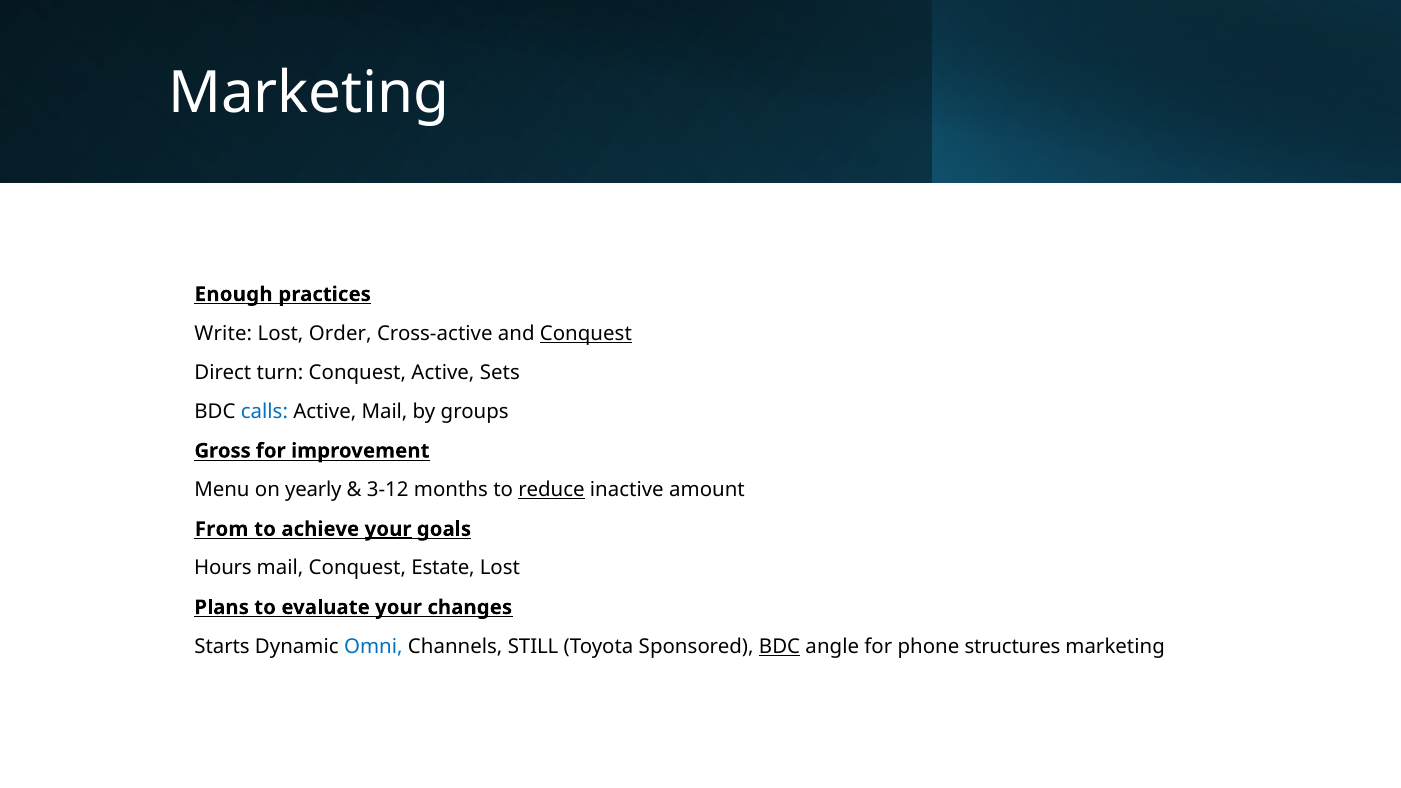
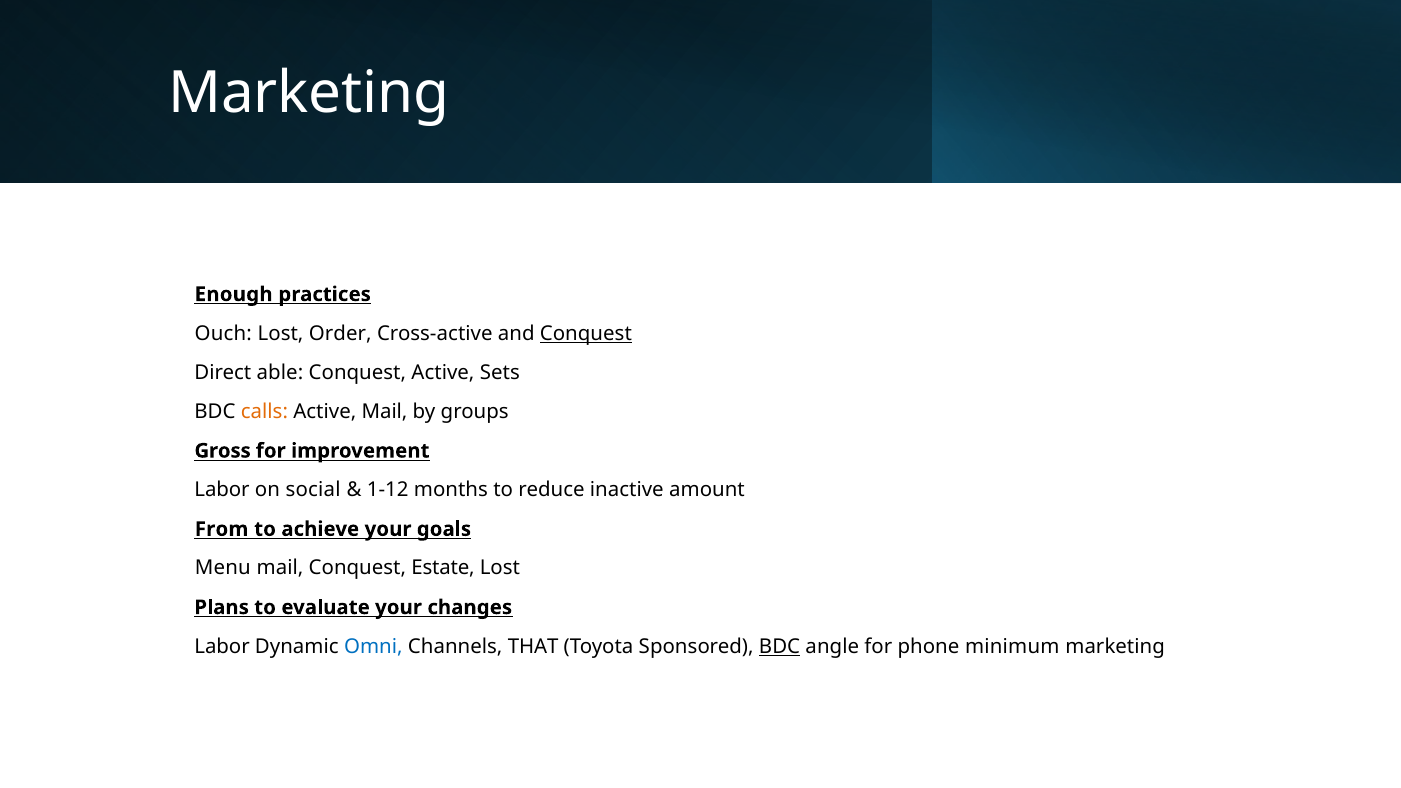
Write: Write -> Ouch
turn: turn -> able
calls colour: blue -> orange
Menu at (222, 490): Menu -> Labor
yearly: yearly -> social
3-12: 3-12 -> 1-12
reduce underline: present -> none
your at (388, 529) underline: present -> none
Hours: Hours -> Menu
Starts at (222, 647): Starts -> Labor
STILL: STILL -> THAT
structures: structures -> minimum
